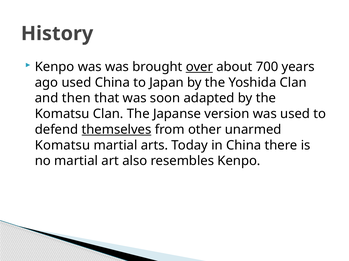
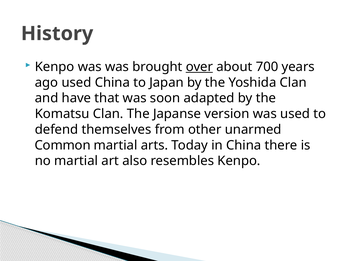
then: then -> have
themselves underline: present -> none
Komatsu at (62, 146): Komatsu -> Common
